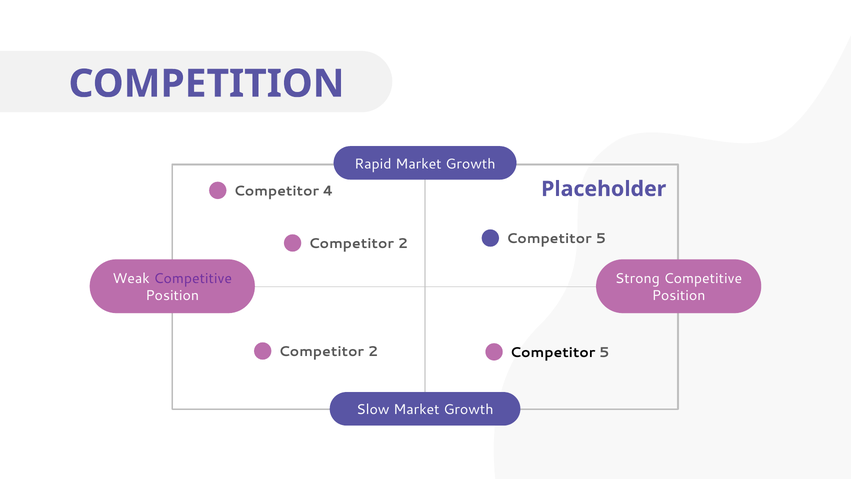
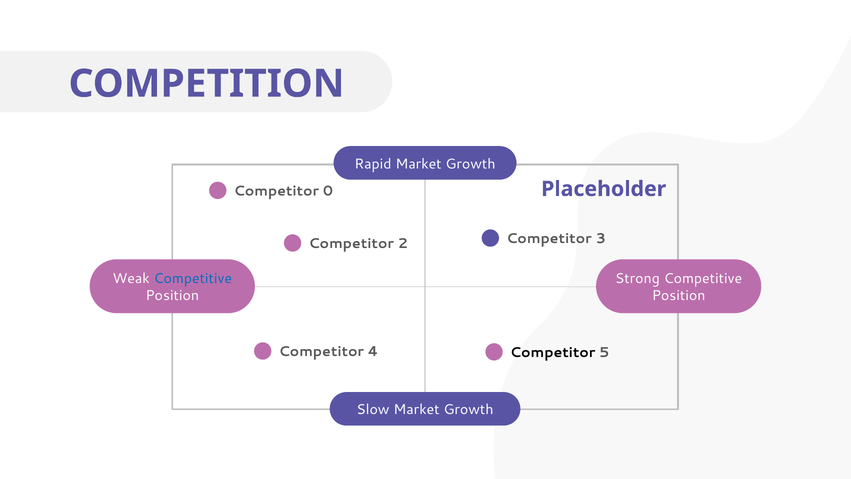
4: 4 -> 0
5 at (601, 239): 5 -> 3
Competitive at (193, 279) colour: purple -> blue
2 at (373, 352): 2 -> 4
